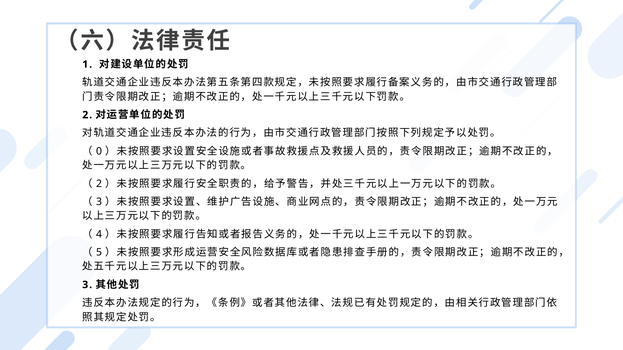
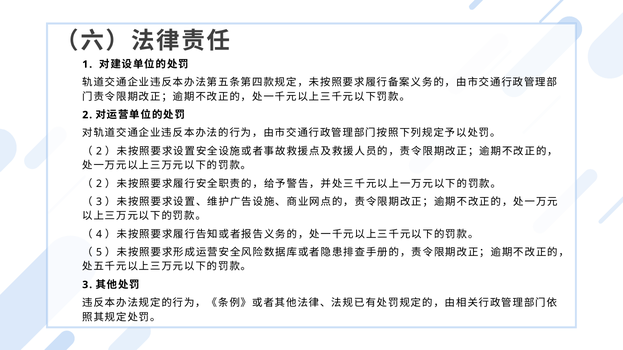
0 at (99, 151): 0 -> 2
